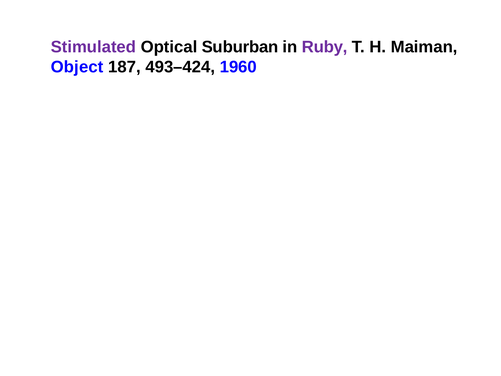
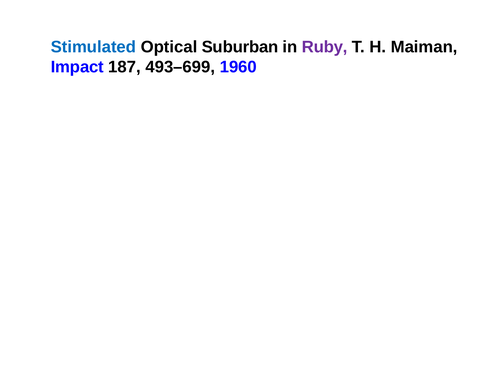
Stimulated colour: purple -> blue
Object: Object -> Impact
493–424: 493–424 -> 493–699
